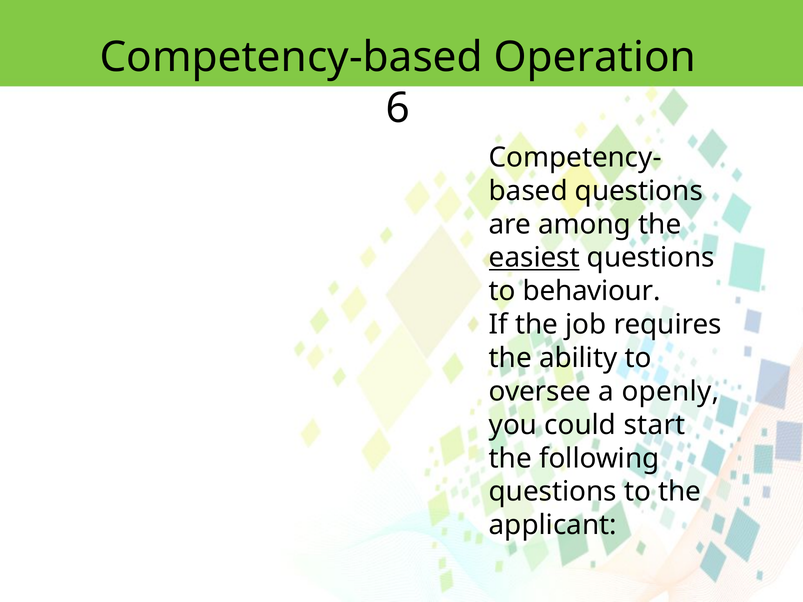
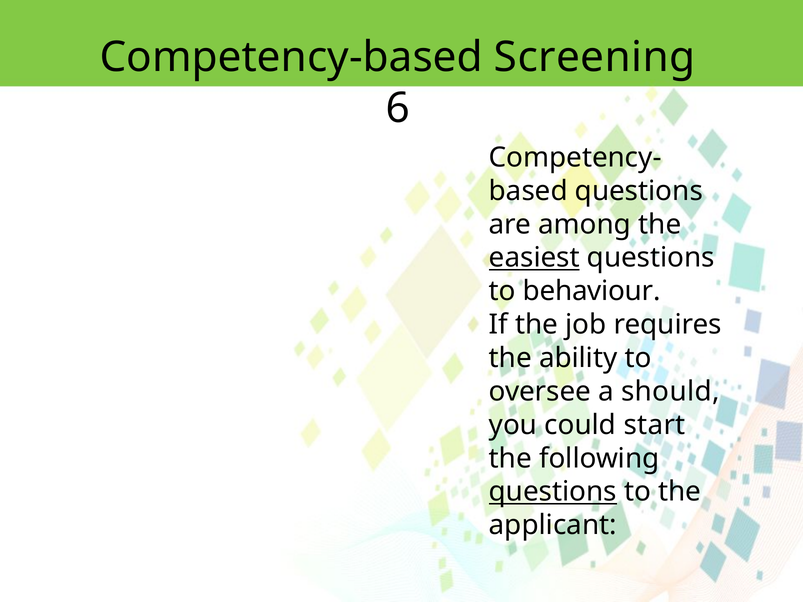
Operation: Operation -> Screening
openly: openly -> should
questions at (553, 492) underline: none -> present
